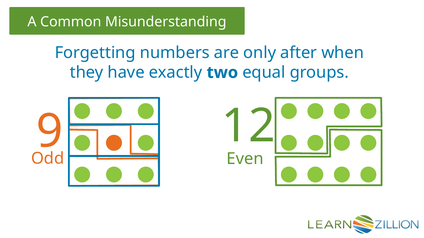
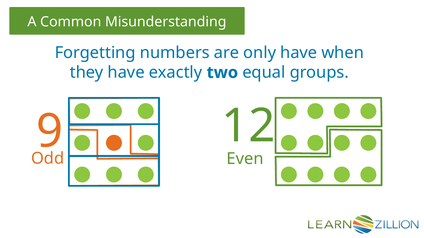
only after: after -> have
